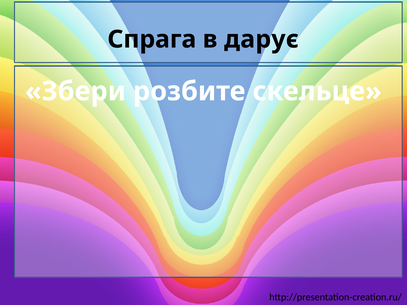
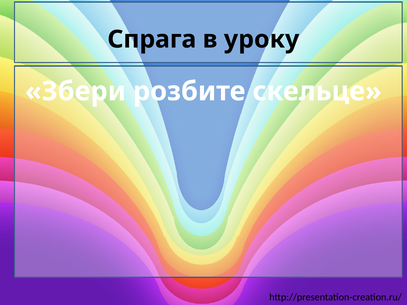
дарує: дарує -> уроку
